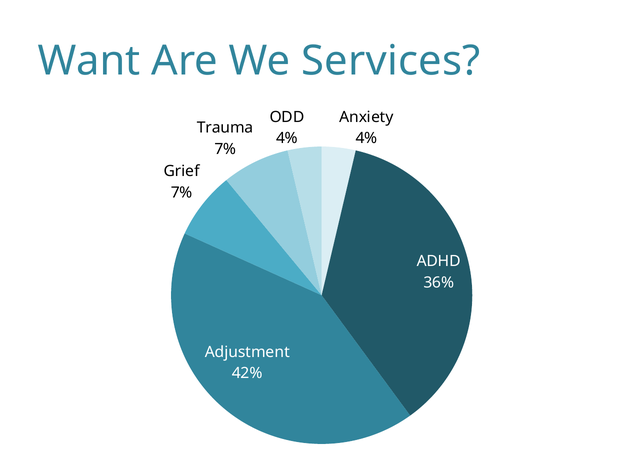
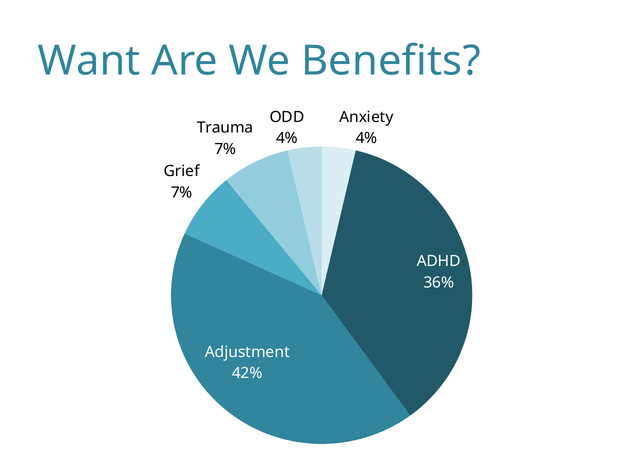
Services: Services -> Benefits
